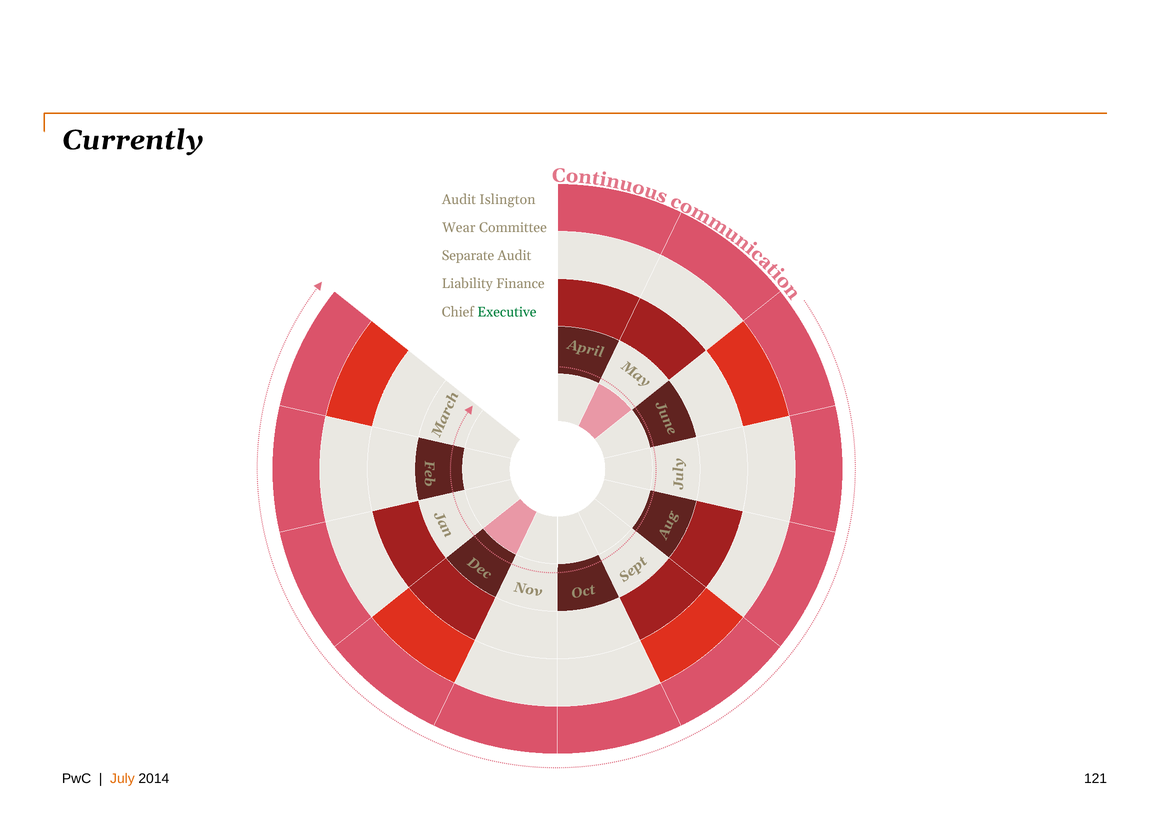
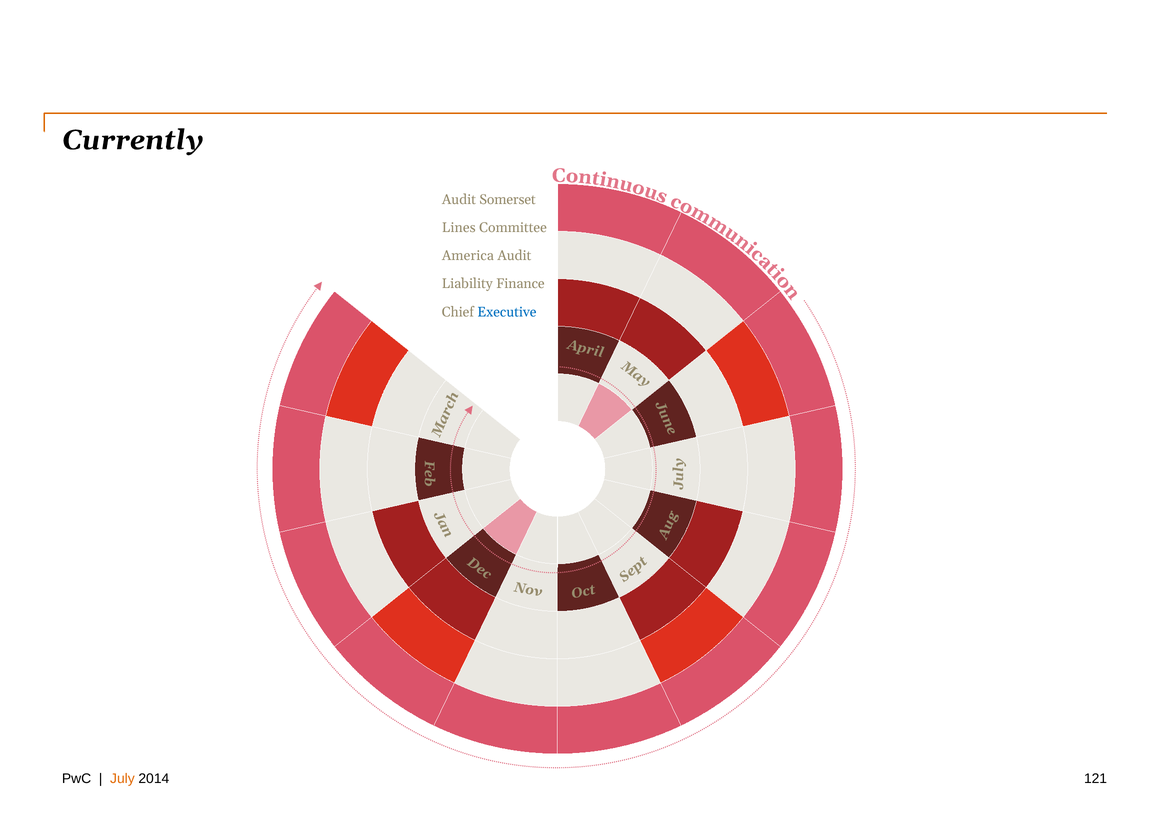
Islington: Islington -> Somerset
Wear: Wear -> Lines
Separate: Separate -> America
Executive colour: green -> blue
